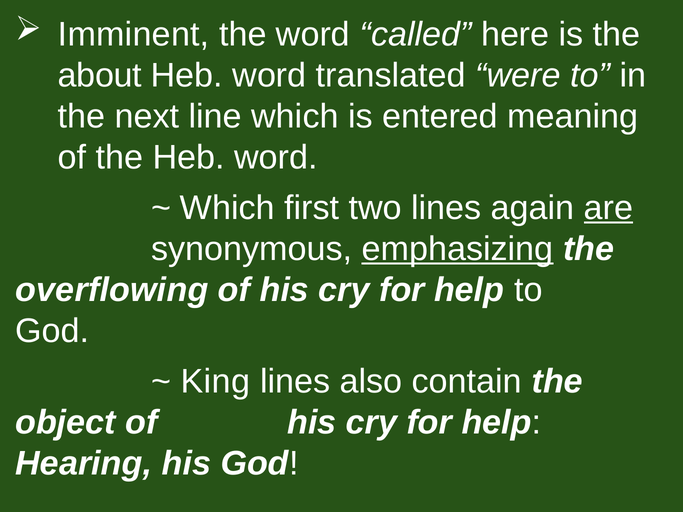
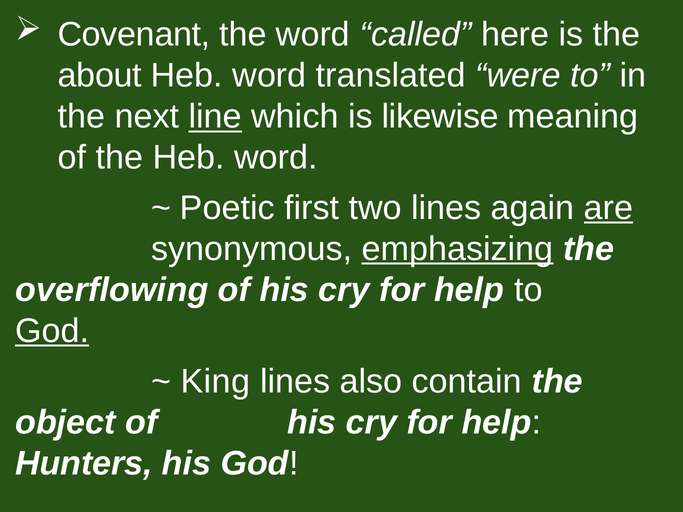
Imminent: Imminent -> Covenant
line underline: none -> present
entered: entered -> likewise
Which at (227, 208): Which -> Poetic
God at (52, 331) underline: none -> present
Hearing: Hearing -> Hunters
